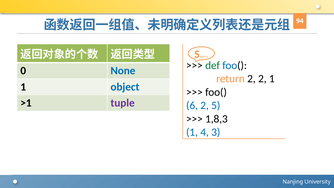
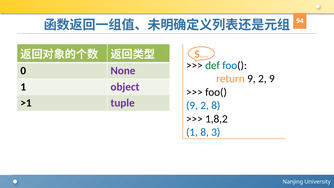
None colour: blue -> purple
return 2: 2 -> 9
2 1: 1 -> 9
object colour: blue -> purple
6 at (192, 105): 6 -> 9
2 5: 5 -> 8
1,8,3: 1,8,3 -> 1,8,2
1 4: 4 -> 8
